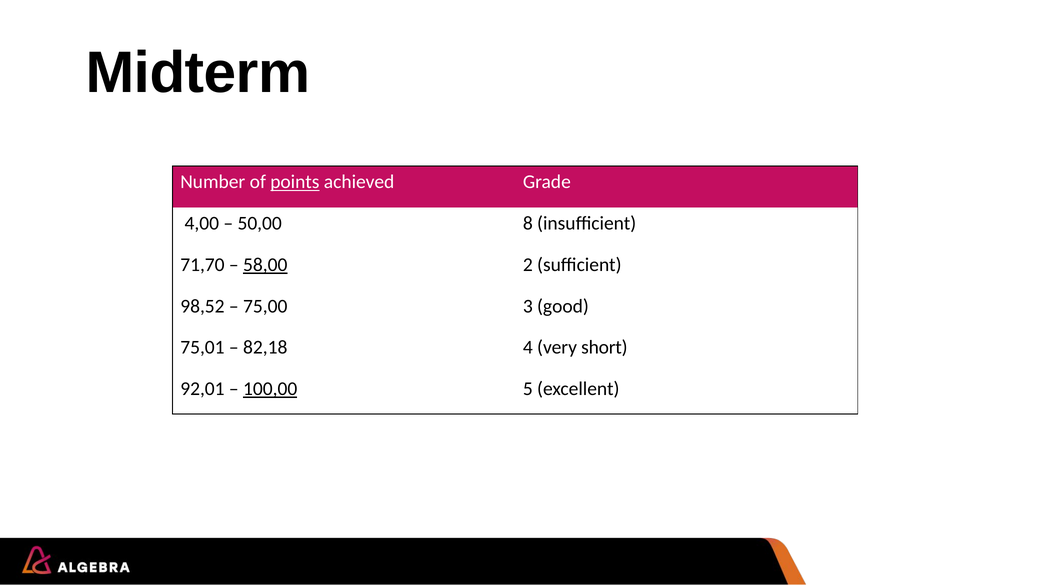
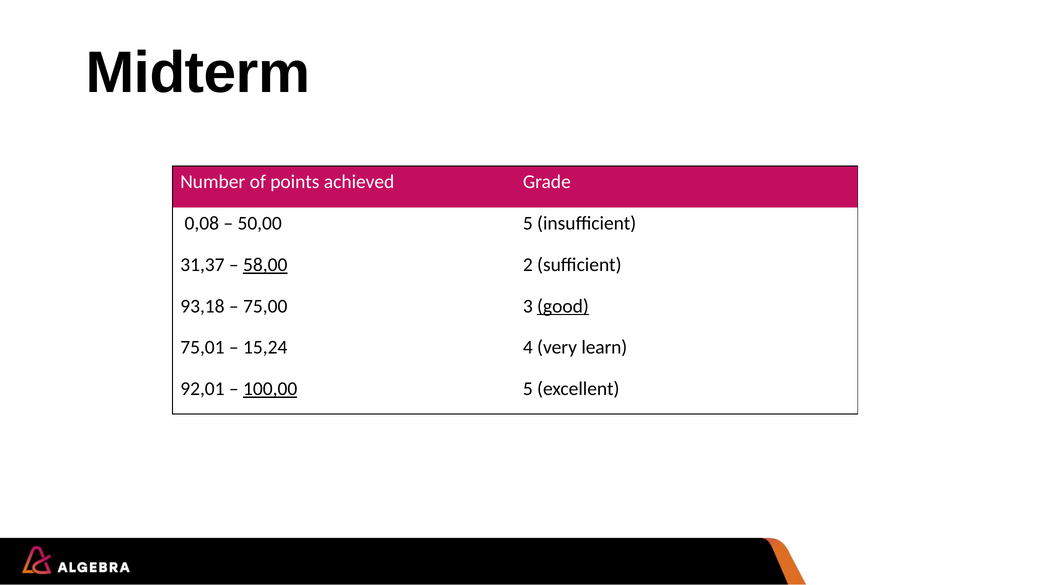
points underline: present -> none
4,00: 4,00 -> 0,08
50,00 8: 8 -> 5
71,70: 71,70 -> 31,37
98,52: 98,52 -> 93,18
good underline: none -> present
82,18: 82,18 -> 15,24
short: short -> learn
